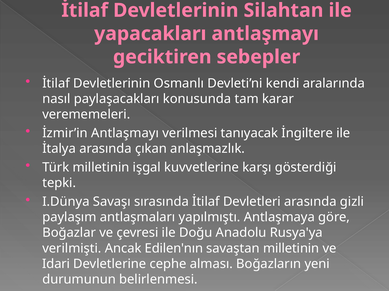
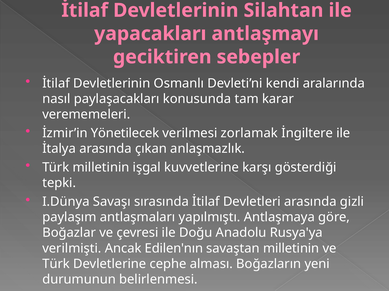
İzmir’in Antlaşmayı: Antlaşmayı -> Yönetilecek
tanıyacak: tanıyacak -> zorlamak
Idari at (56, 264): Idari -> Türk
